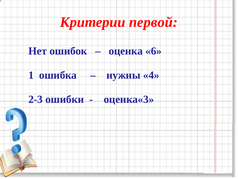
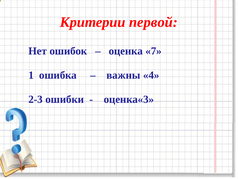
6: 6 -> 7
нужны: нужны -> важны
